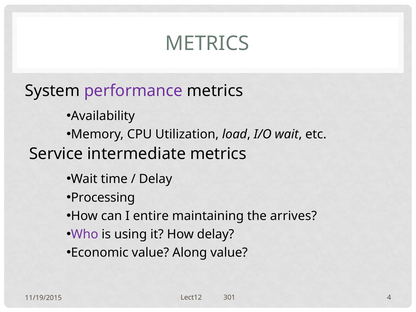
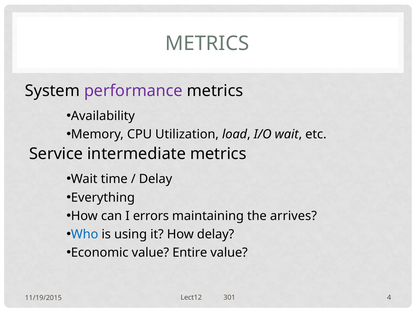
Processing: Processing -> Everything
entire: entire -> errors
Who colour: purple -> blue
Along: Along -> Entire
